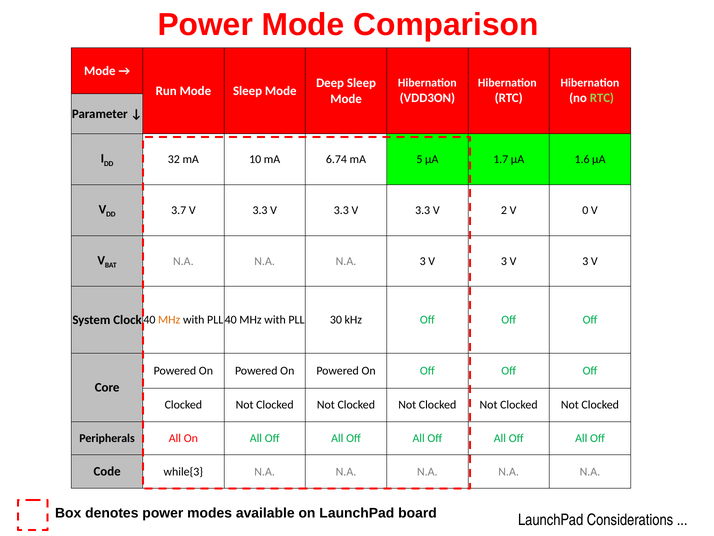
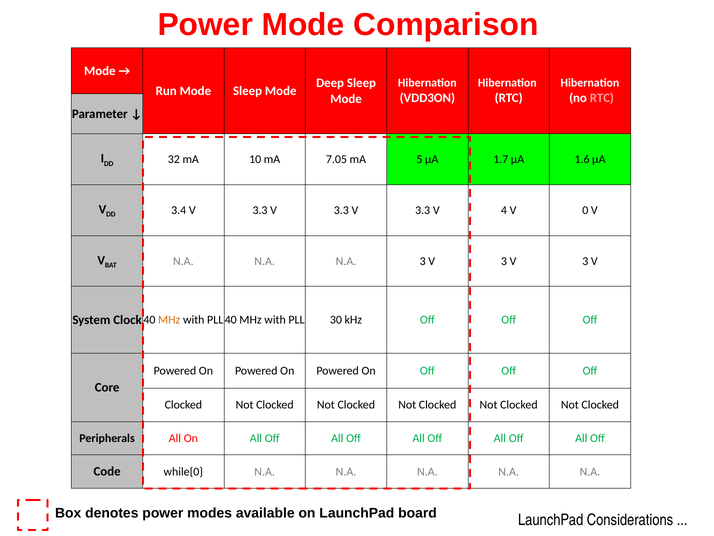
RTC at (602, 98) colour: light green -> pink
6.74: 6.74 -> 7.05
3.7: 3.7 -> 3.4
2: 2 -> 4
while{3: while{3 -> while{0
